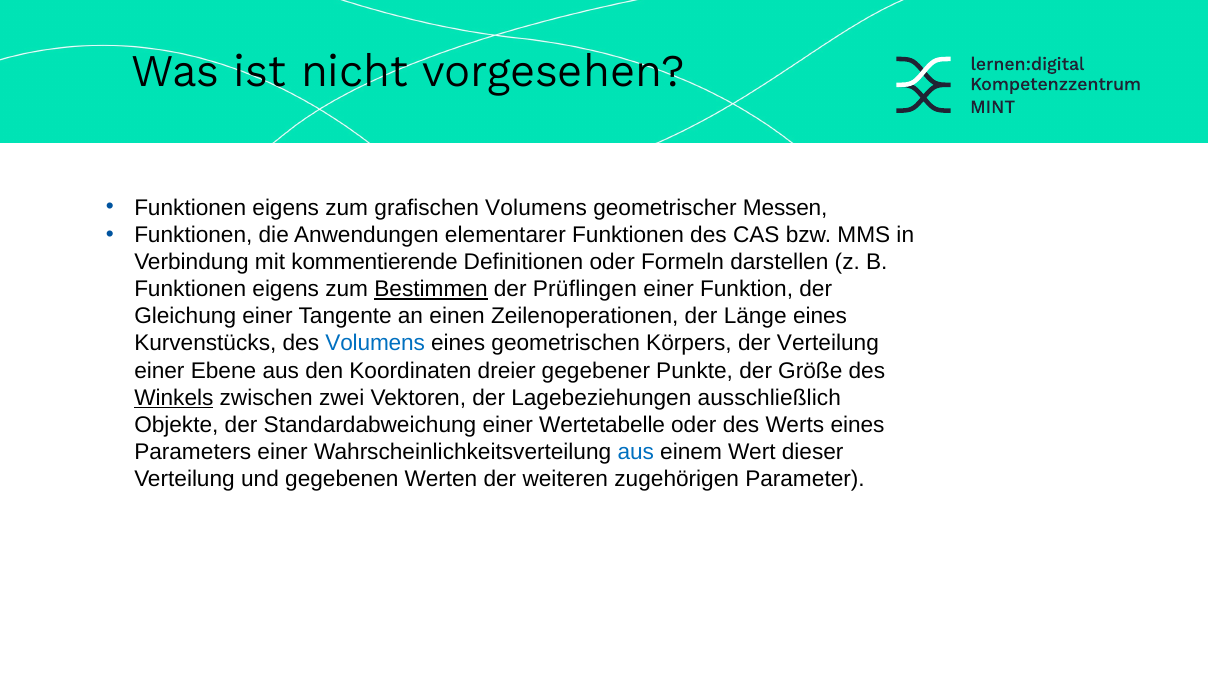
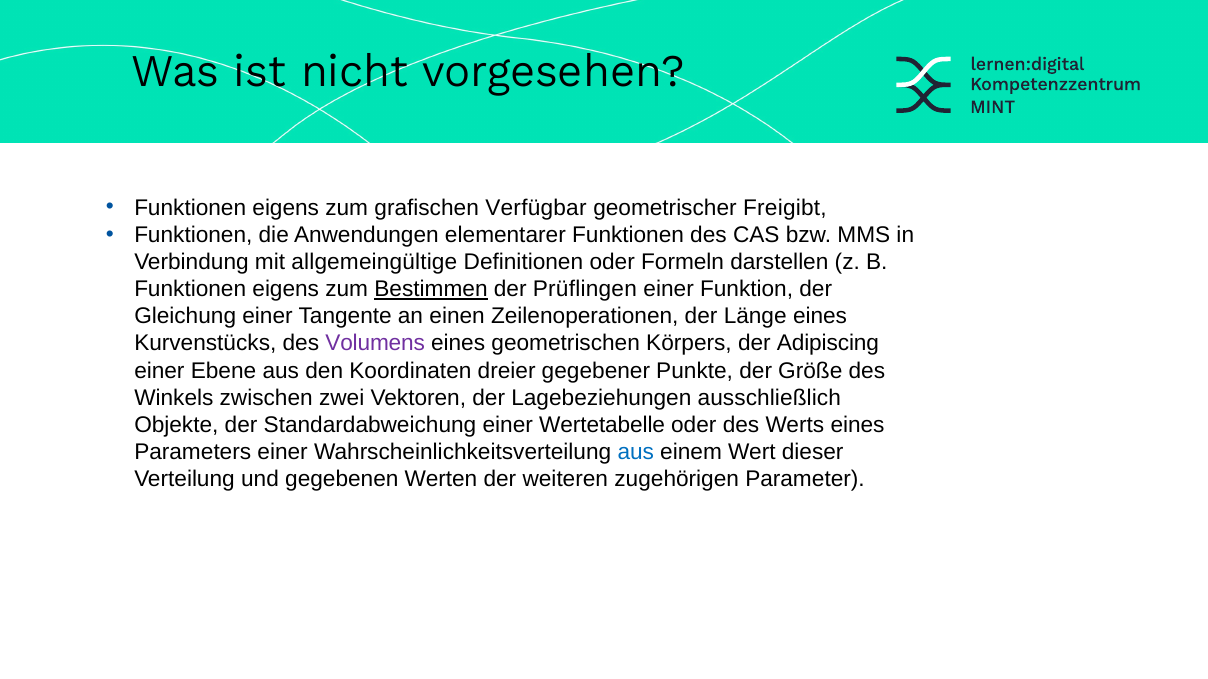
grafischen Volumens: Volumens -> Verfügbar
Messen: Messen -> Freigibt
kommentierende: kommentierende -> allgemeingültige
Volumens at (375, 344) colour: blue -> purple
der Verteilung: Verteilung -> Adipiscing
Winkels underline: present -> none
